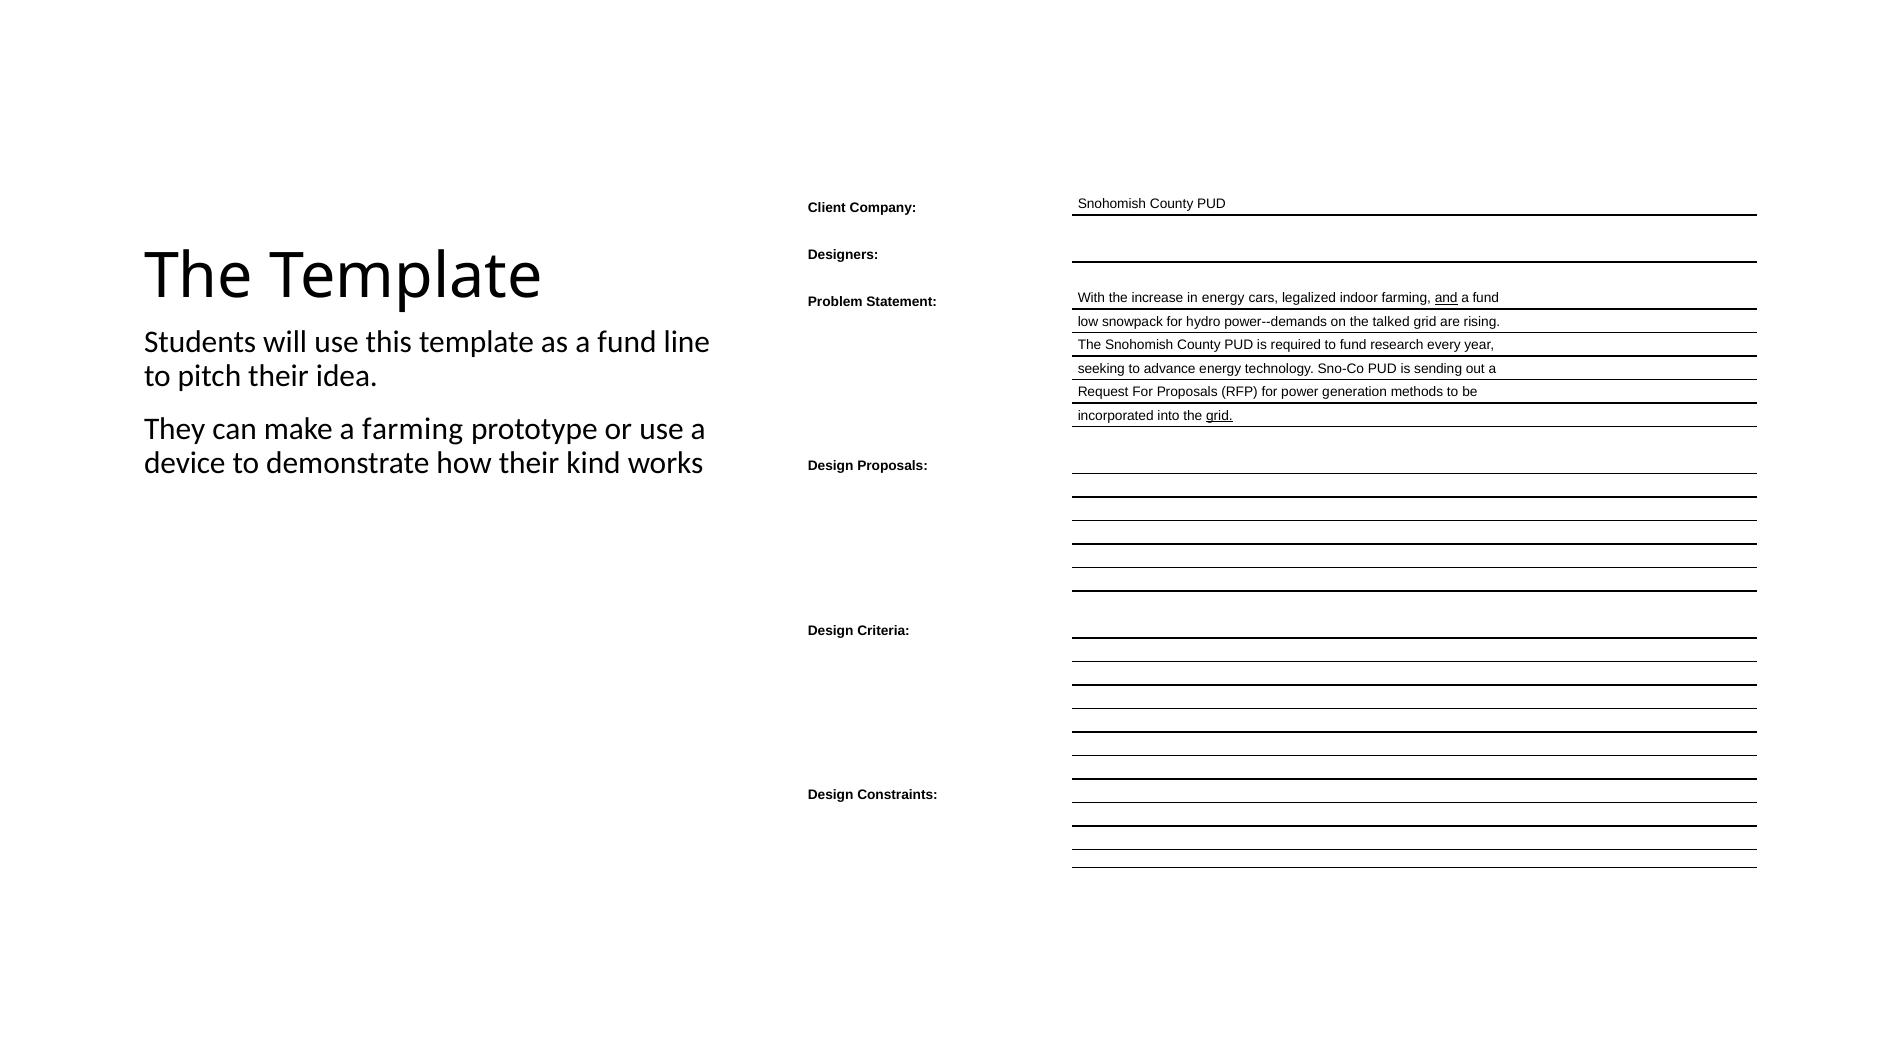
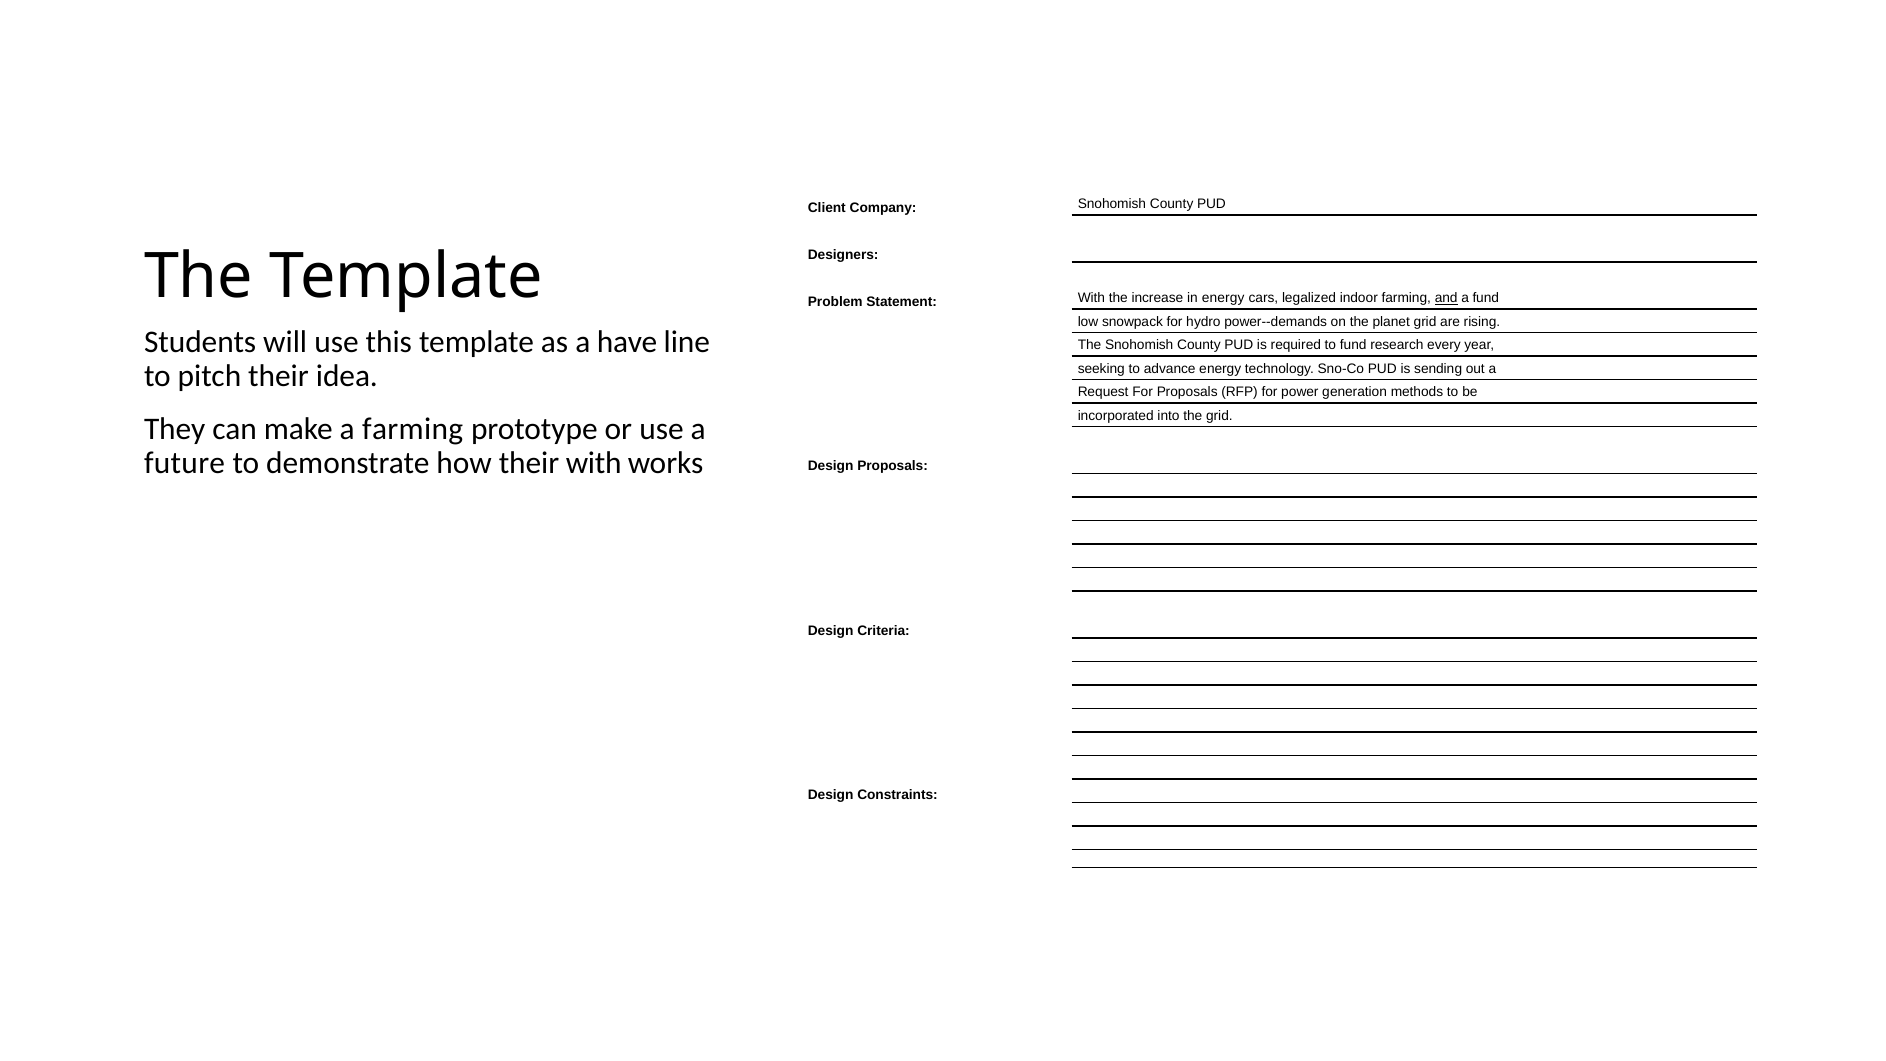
talked: talked -> planet
as a fund: fund -> have
grid at (1219, 416) underline: present -> none
device: device -> future
their kind: kind -> with
